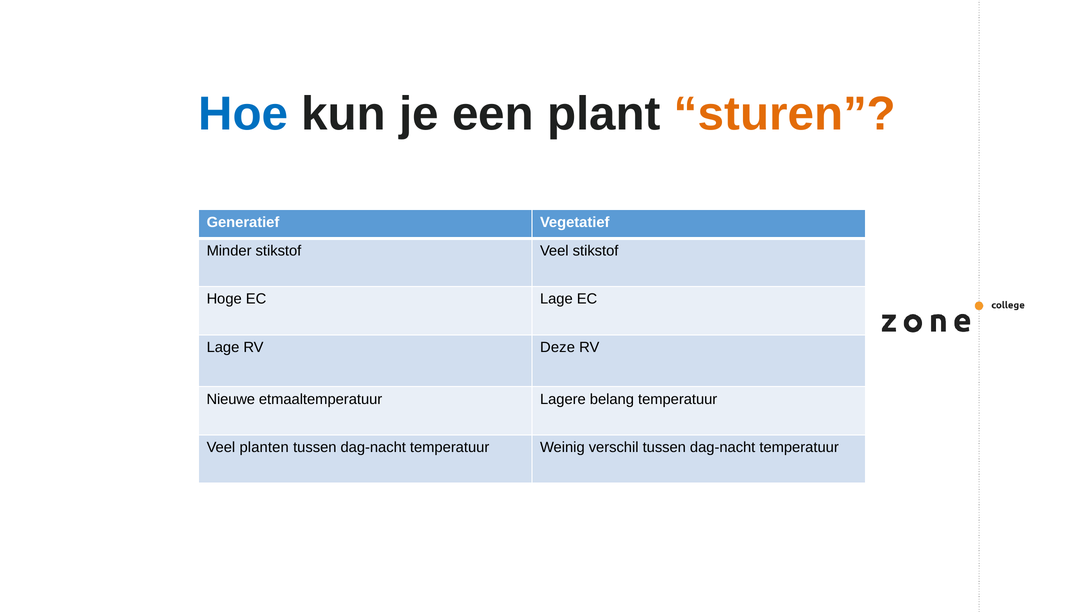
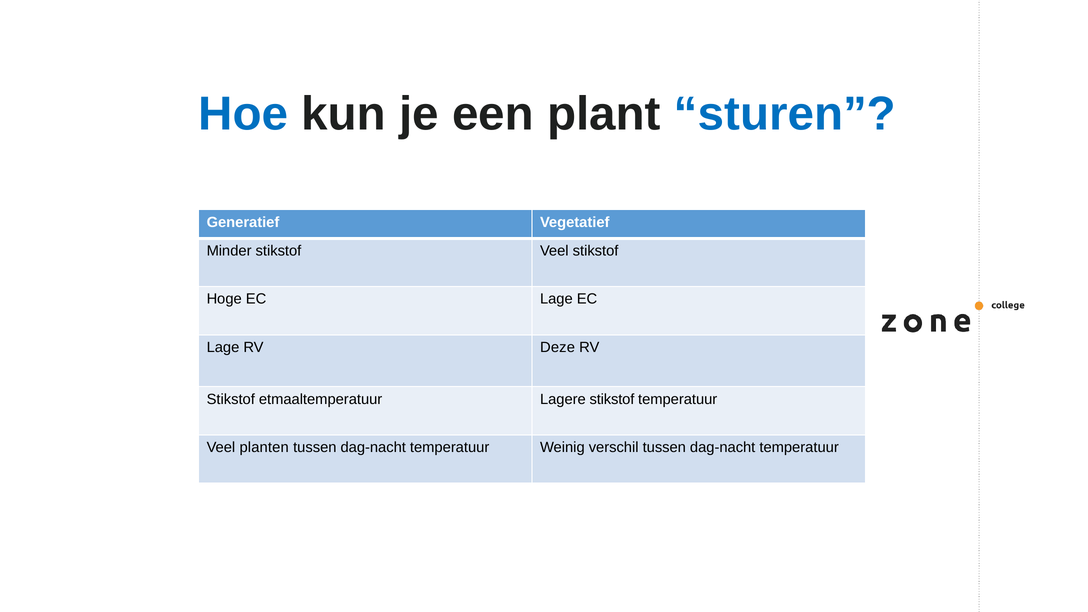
sturen colour: orange -> blue
Nieuwe at (231, 399): Nieuwe -> Stikstof
Lagere belang: belang -> stikstof
